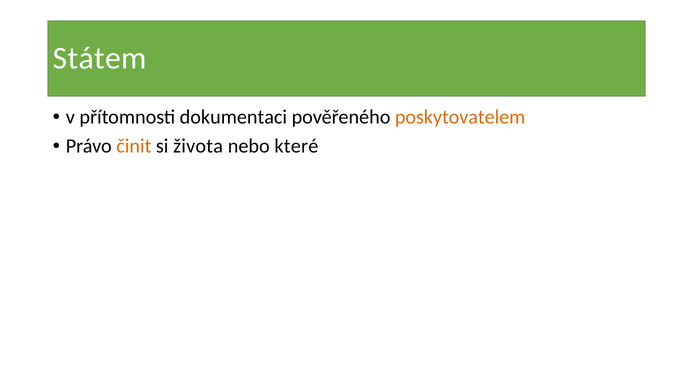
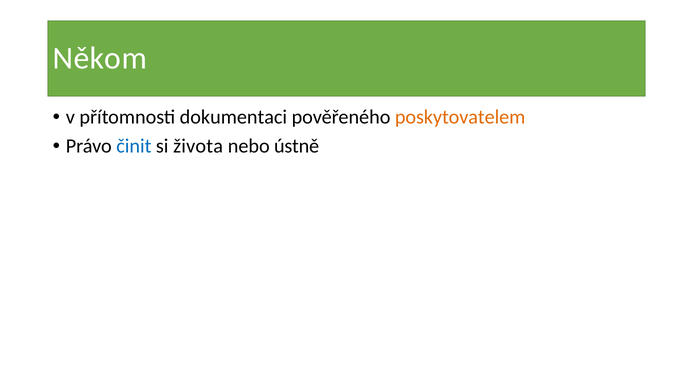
Státem: Státem -> Někom
činit colour: orange -> blue
které: které -> ústně
